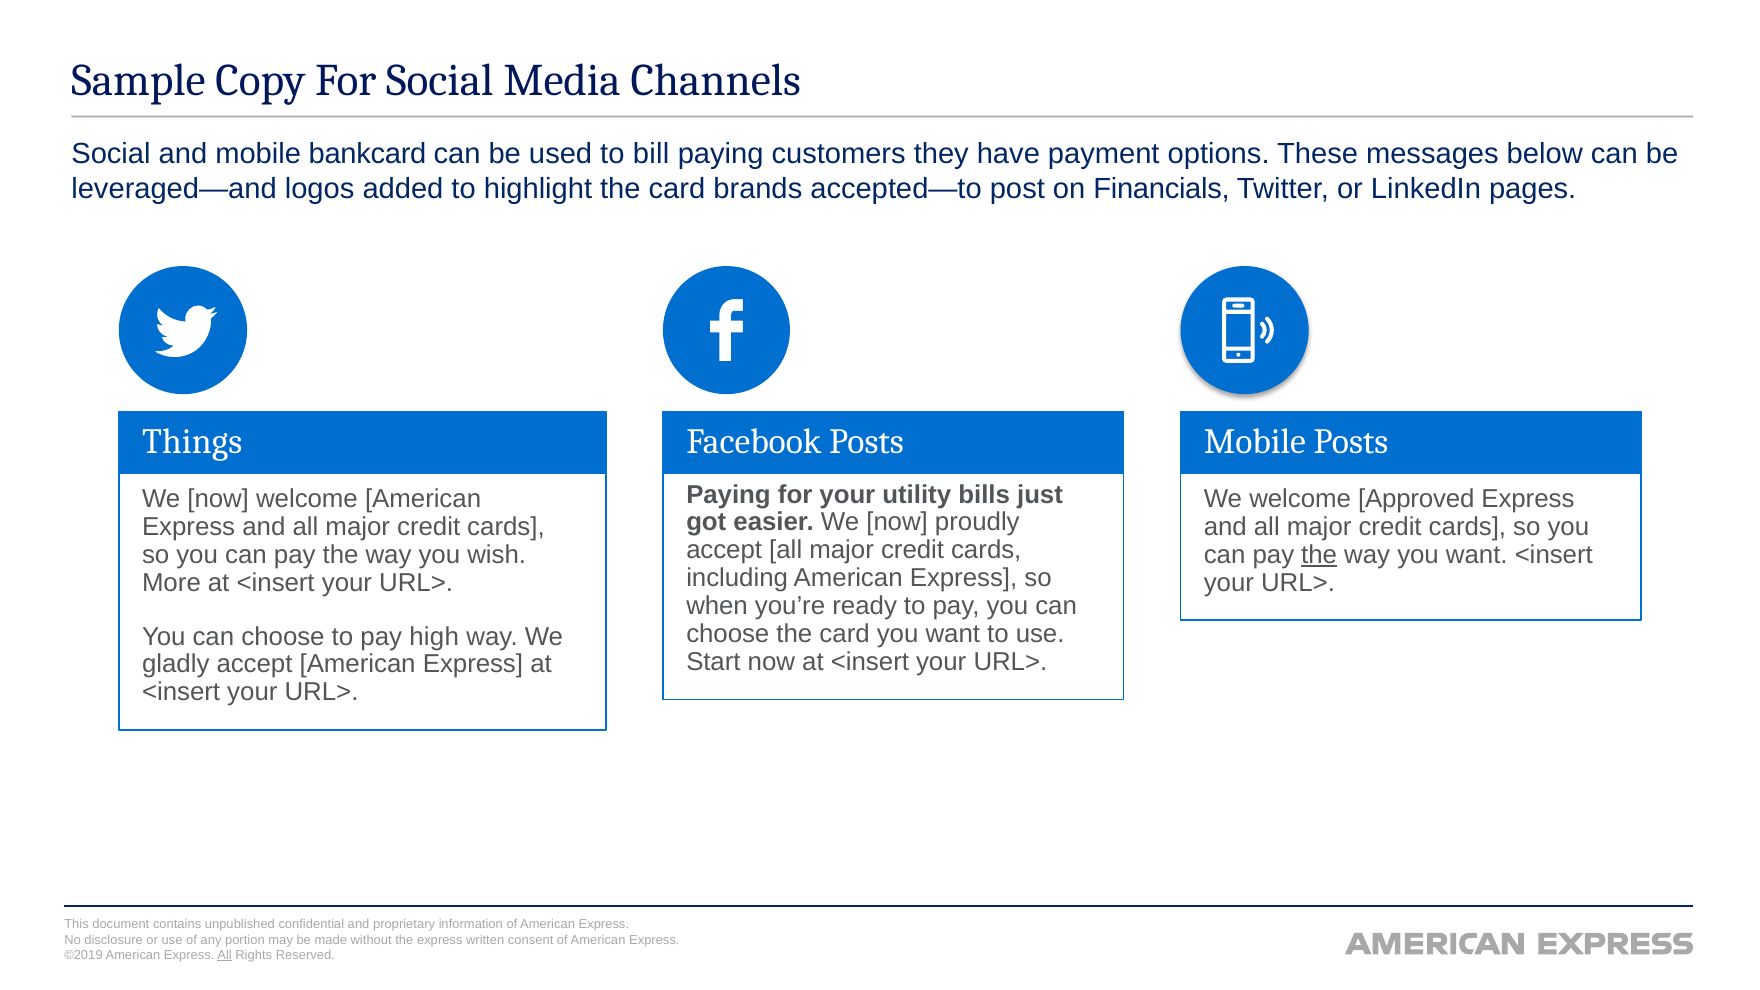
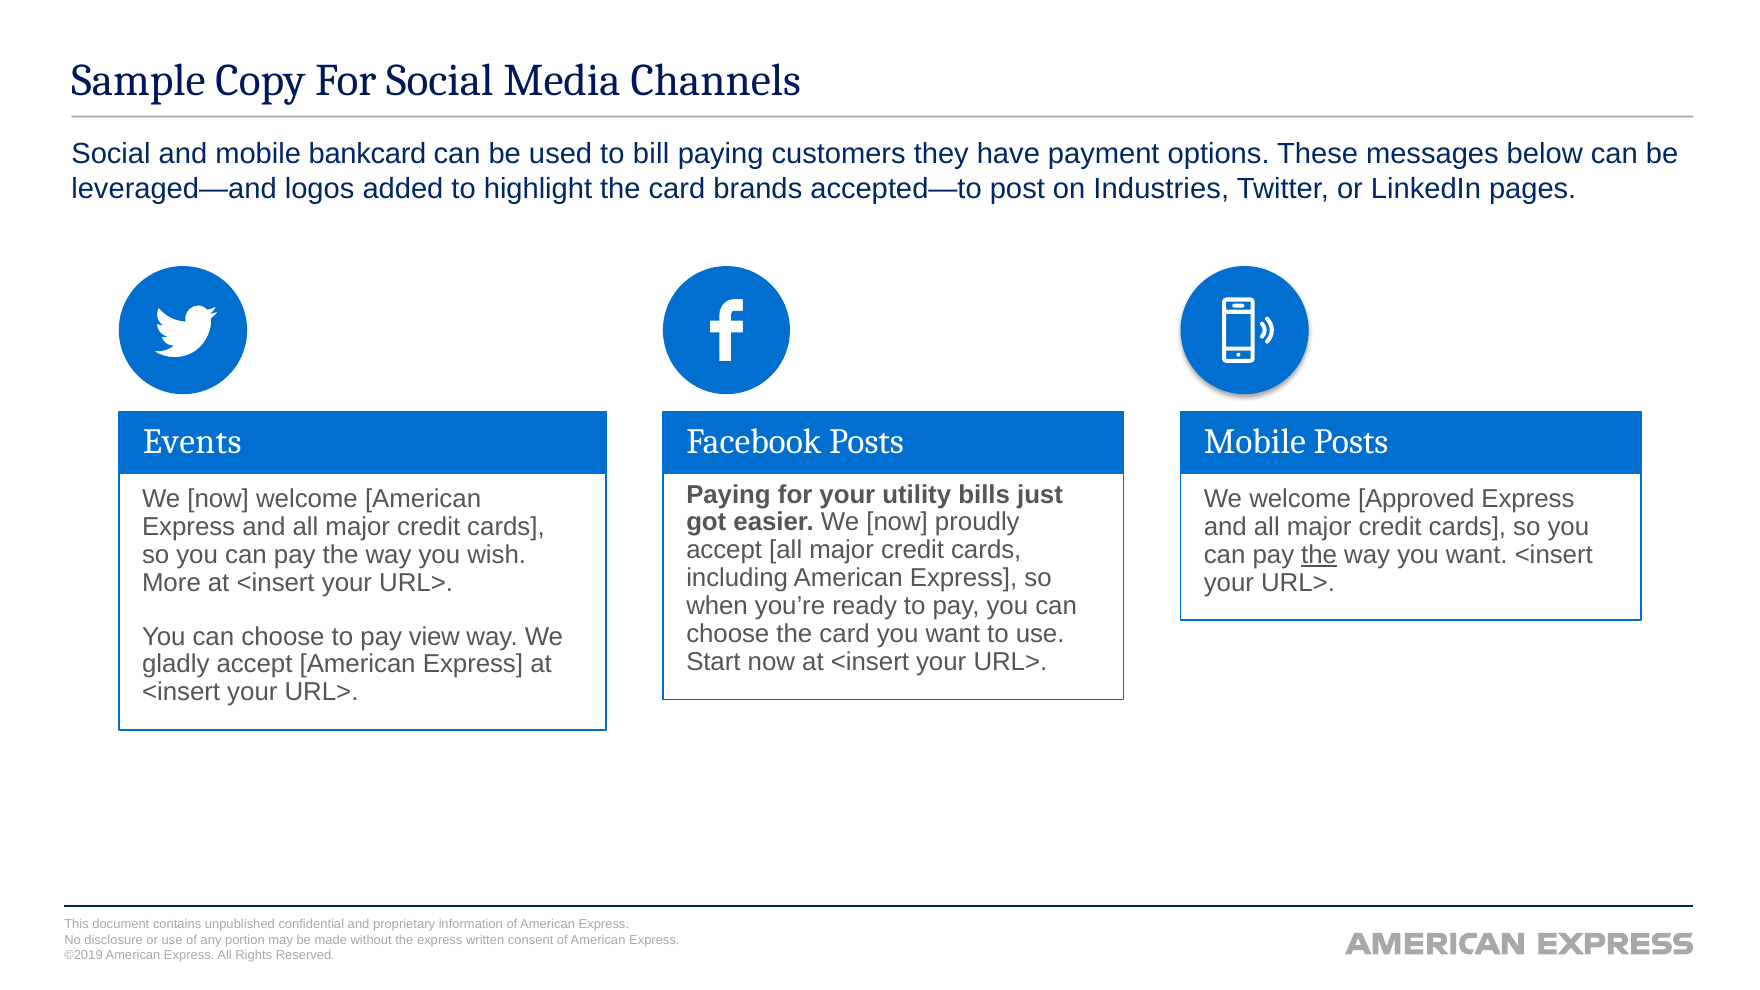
Financials: Financials -> Industries
Things: Things -> Events
high: high -> view
All at (225, 955) underline: present -> none
